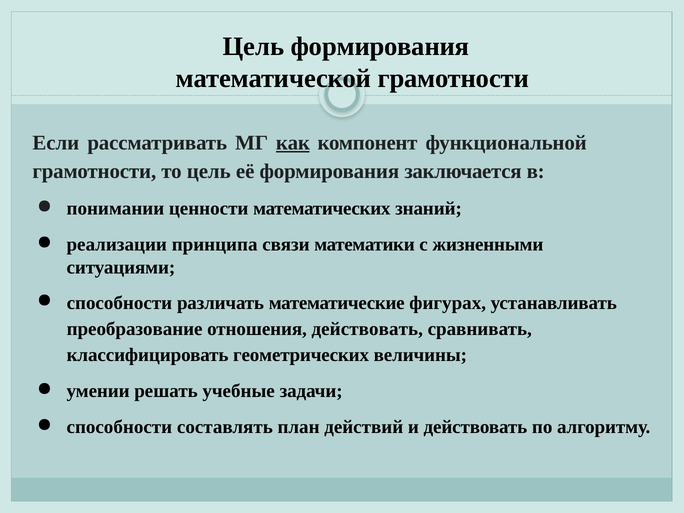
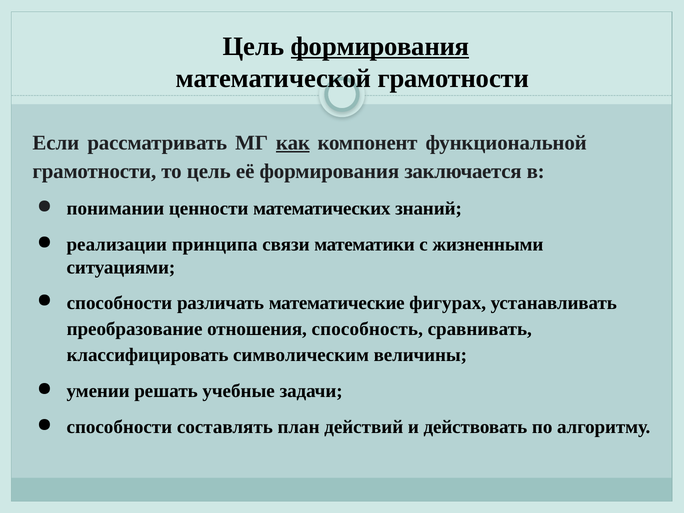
формирования at (380, 46) underline: none -> present
отношения действовать: действовать -> способность
геометрических: геометрических -> символическим
